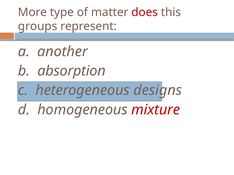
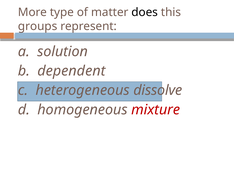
does colour: red -> black
another: another -> solution
absorption: absorption -> dependent
designs: designs -> dissolve
